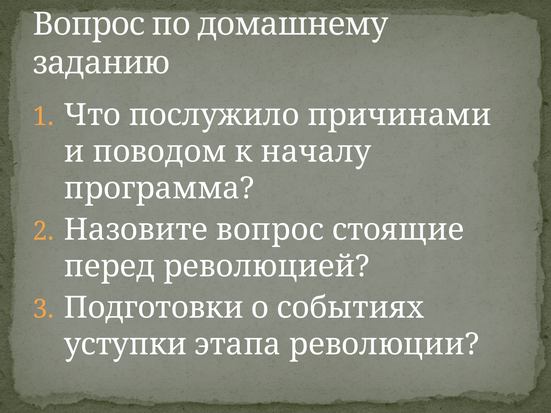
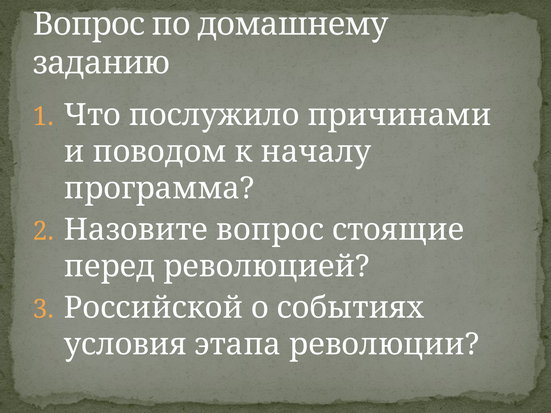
Подготовки: Подготовки -> Российской
уступки: уступки -> условия
